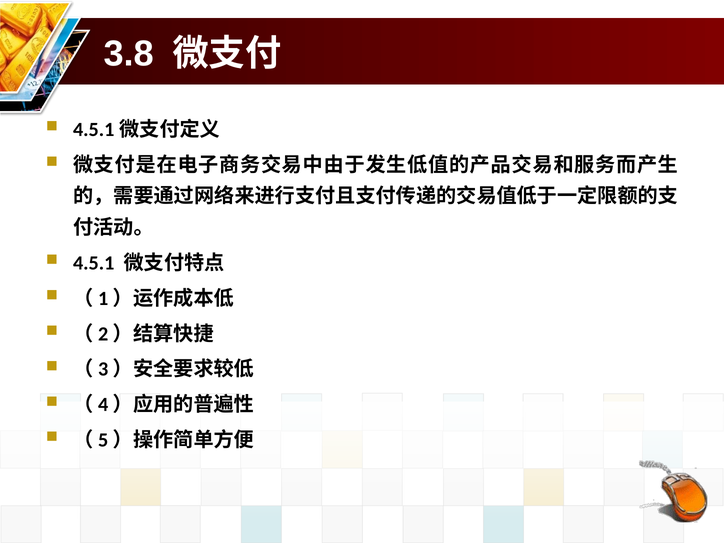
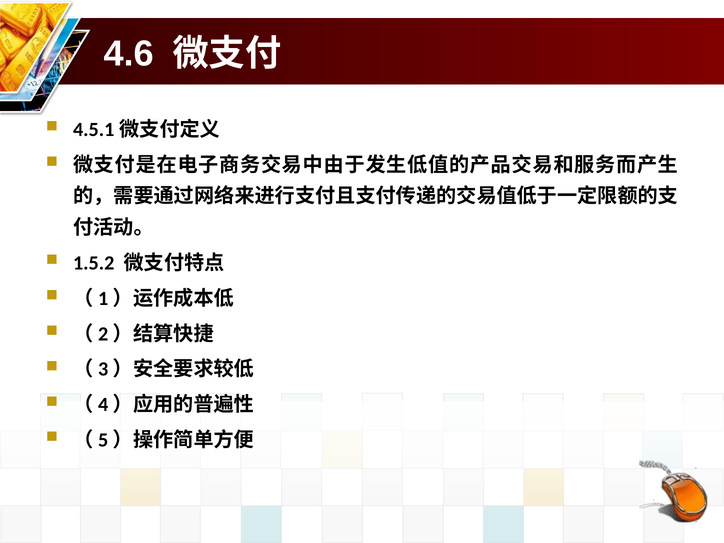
3.8: 3.8 -> 4.6
4.5.1: 4.5.1 -> 1.5.2
